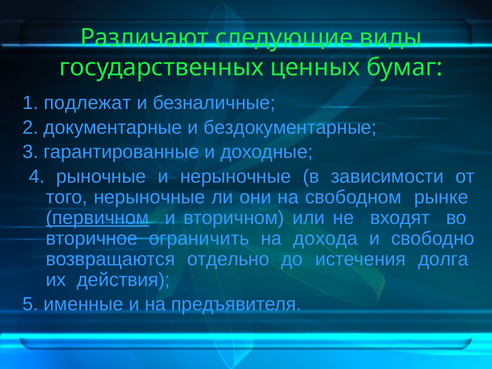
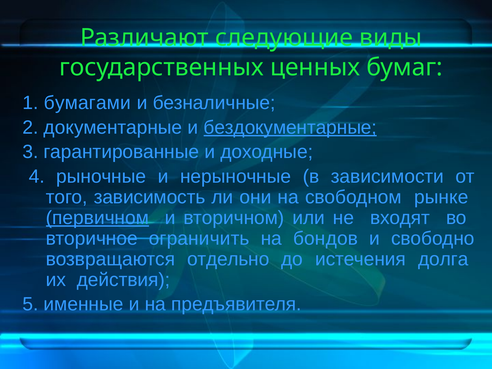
подлежат: подлежат -> бумагами
бездокументарные underline: none -> present
того нерыночные: нерыночные -> зависимость
дохода: дохода -> бондов
